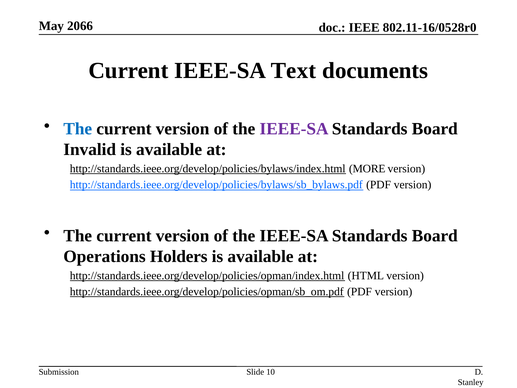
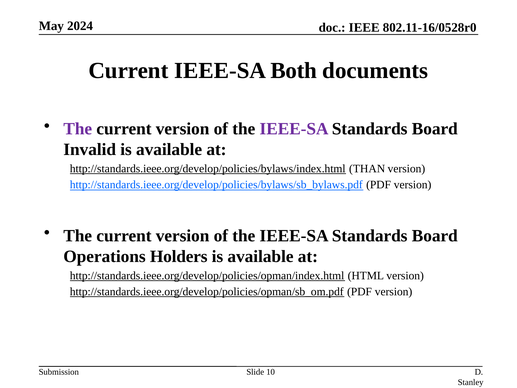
2066: 2066 -> 2024
Text: Text -> Both
The at (78, 129) colour: blue -> purple
MORE: MORE -> THAN
